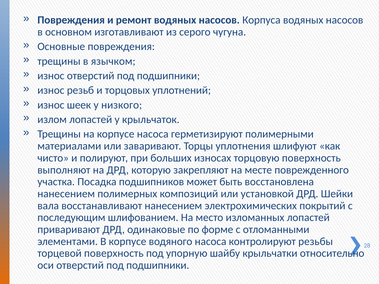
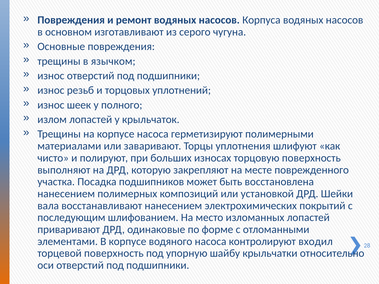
низкого: низкого -> полного
резьбы: резьбы -> входил
